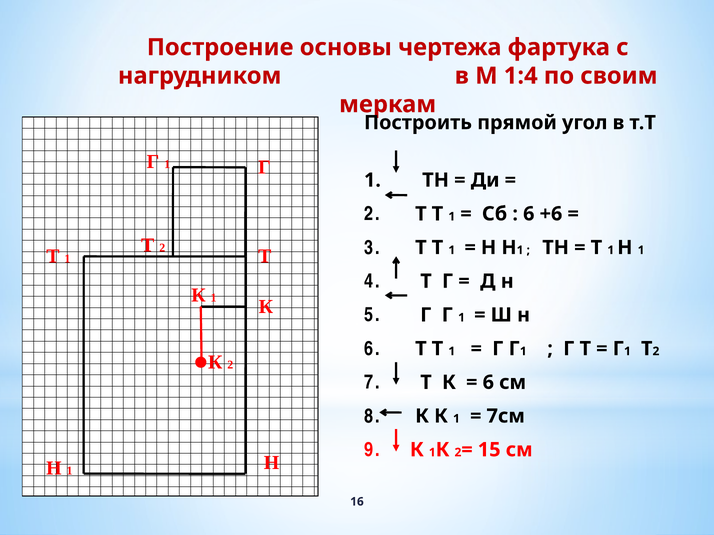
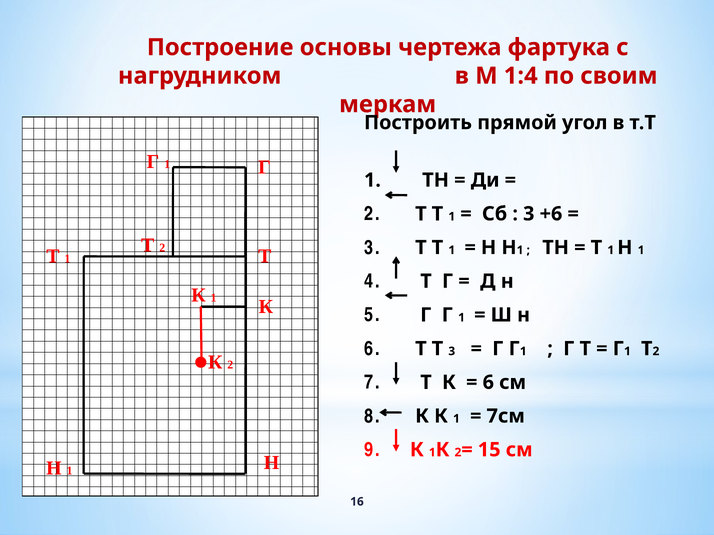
6 at (529, 214): 6 -> 3
6 Т Т 1: 1 -> 3
